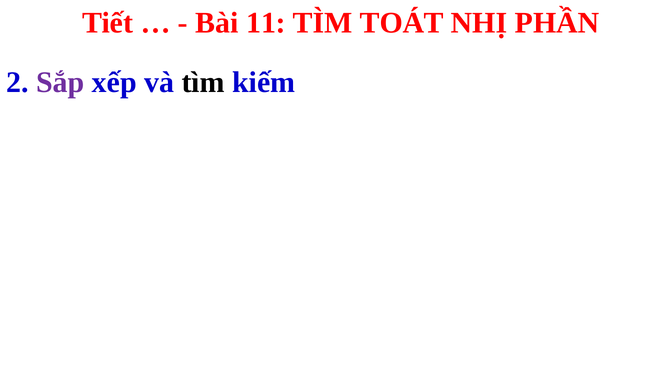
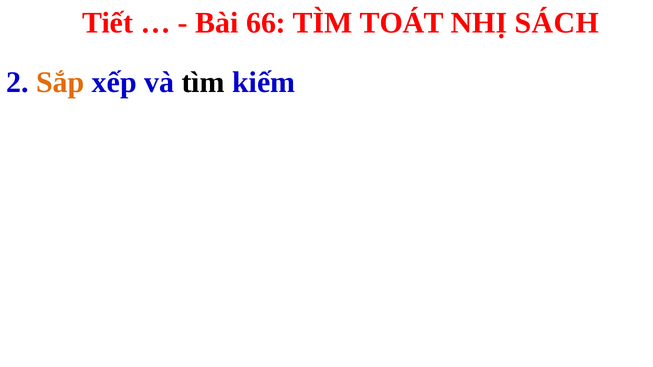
11: 11 -> 66
PHẦN: PHẦN -> SÁCH
Sắp colour: purple -> orange
